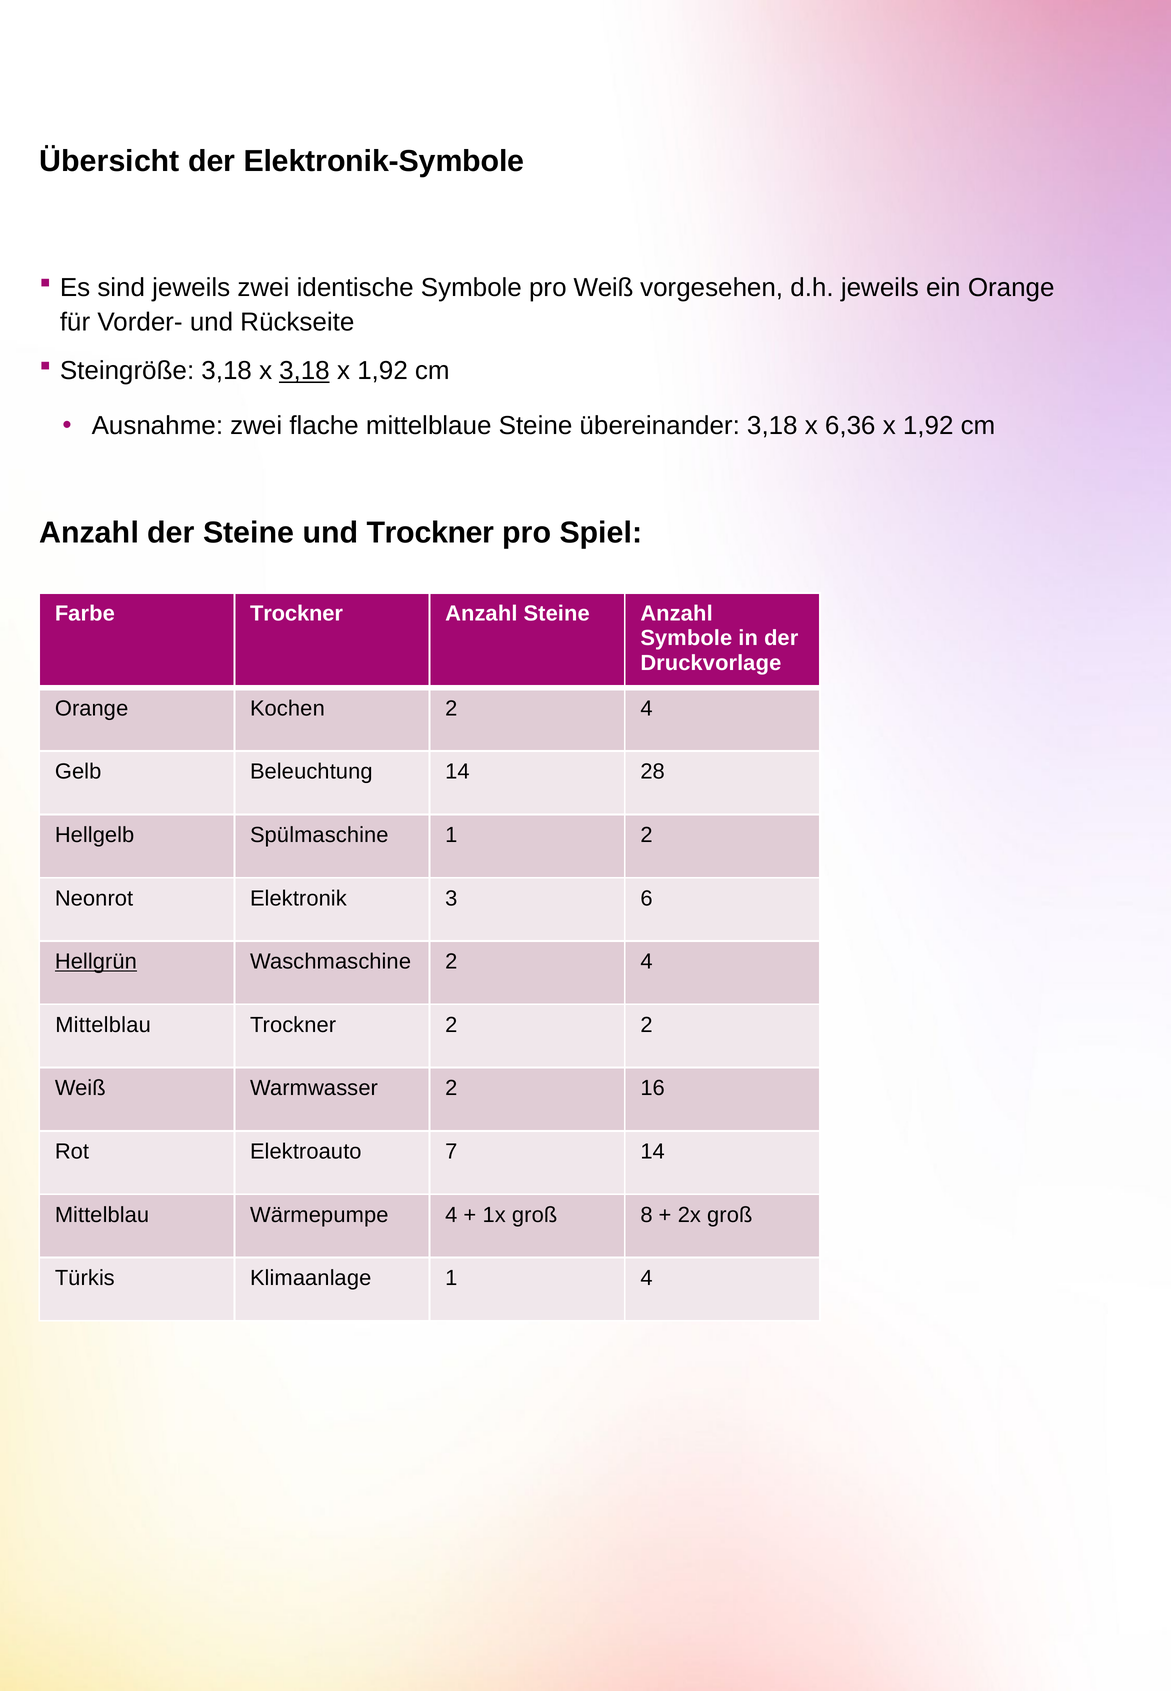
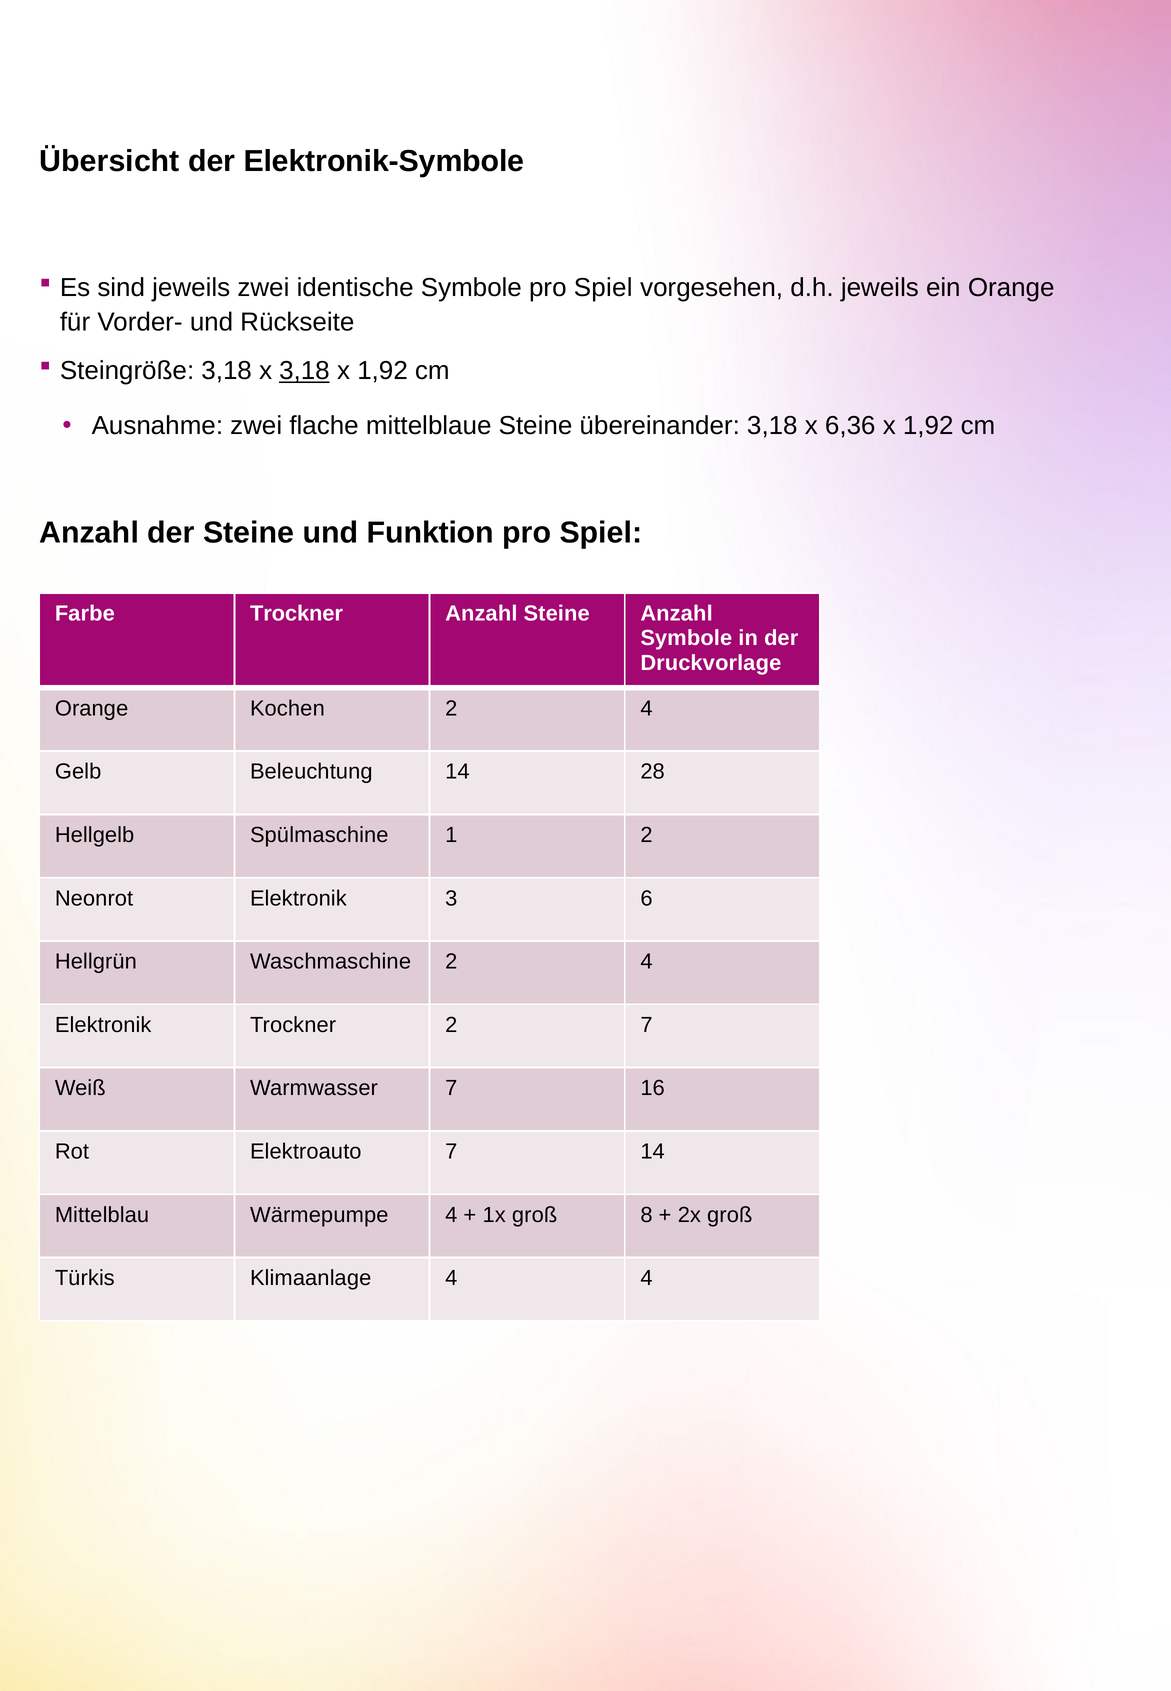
Symbole pro Weiß: Weiß -> Spiel
und Trockner: Trockner -> Funktion
Hellgrün underline: present -> none
Mittelblau at (103, 1025): Mittelblau -> Elektronik
2 2: 2 -> 7
Warmwasser 2: 2 -> 7
Klimaanlage 1: 1 -> 4
